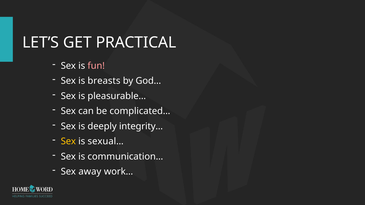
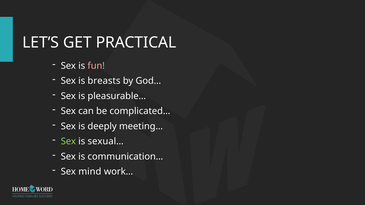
integrity…: integrity… -> meeting…
Sex at (68, 142) colour: yellow -> light green
away: away -> mind
